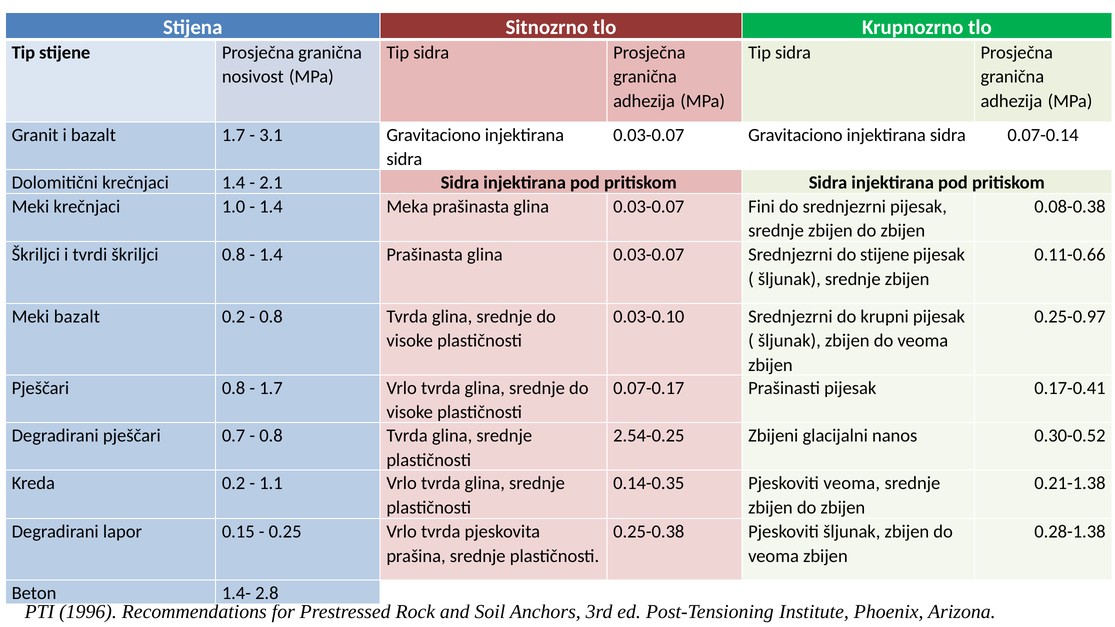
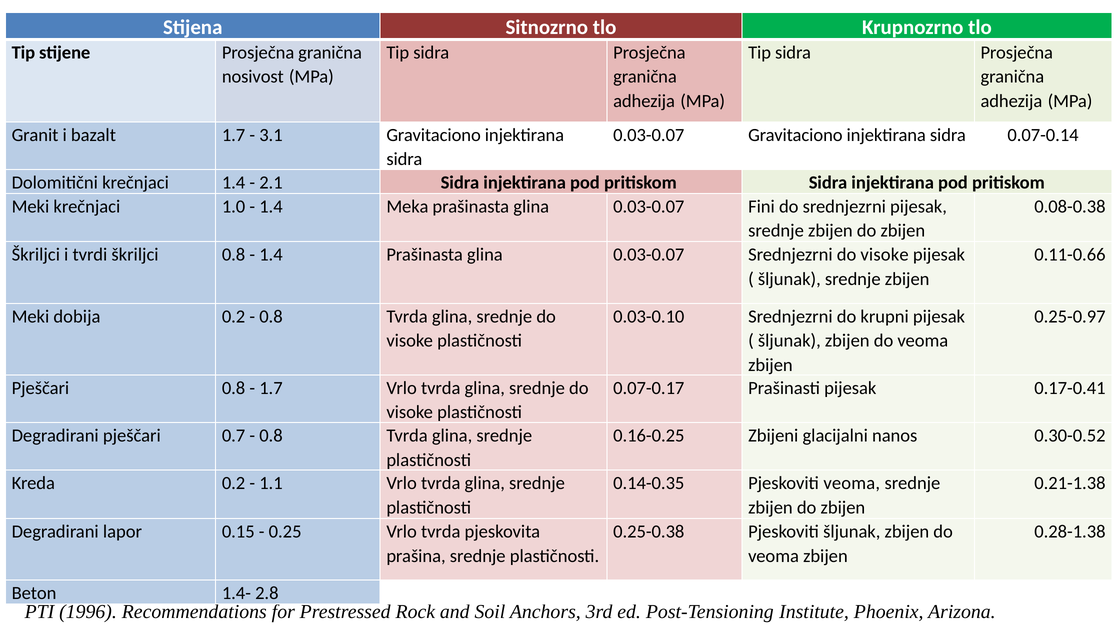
Srednjezrni do stijene: stijene -> visoke
Meki bazalt: bazalt -> dobija
2.54-0.25: 2.54-0.25 -> 0.16-0.25
